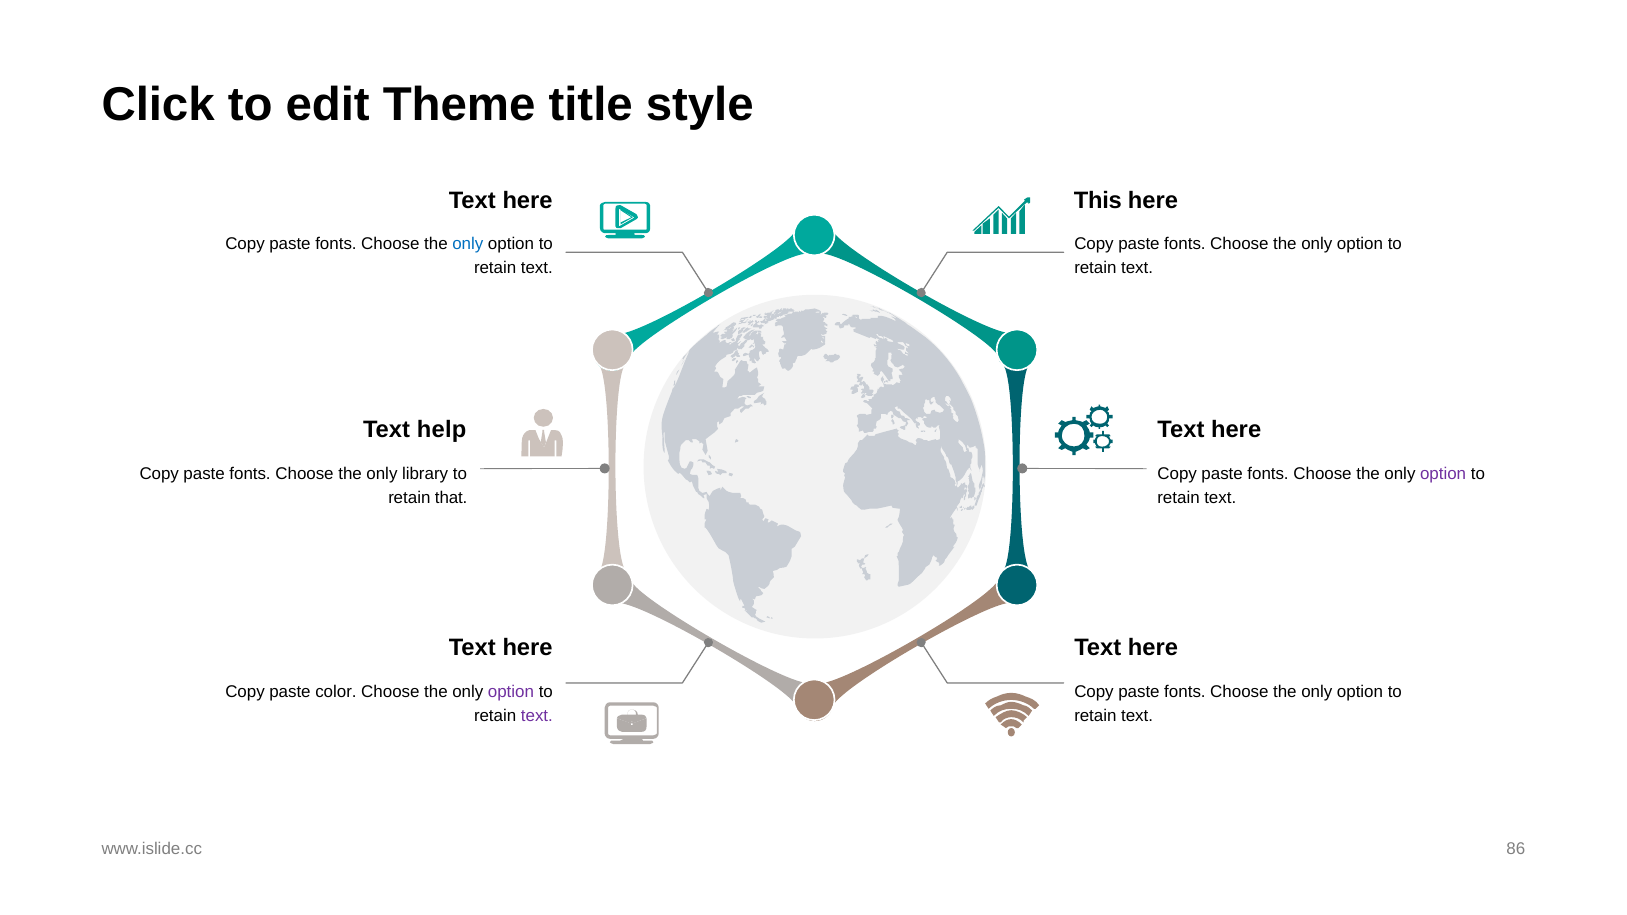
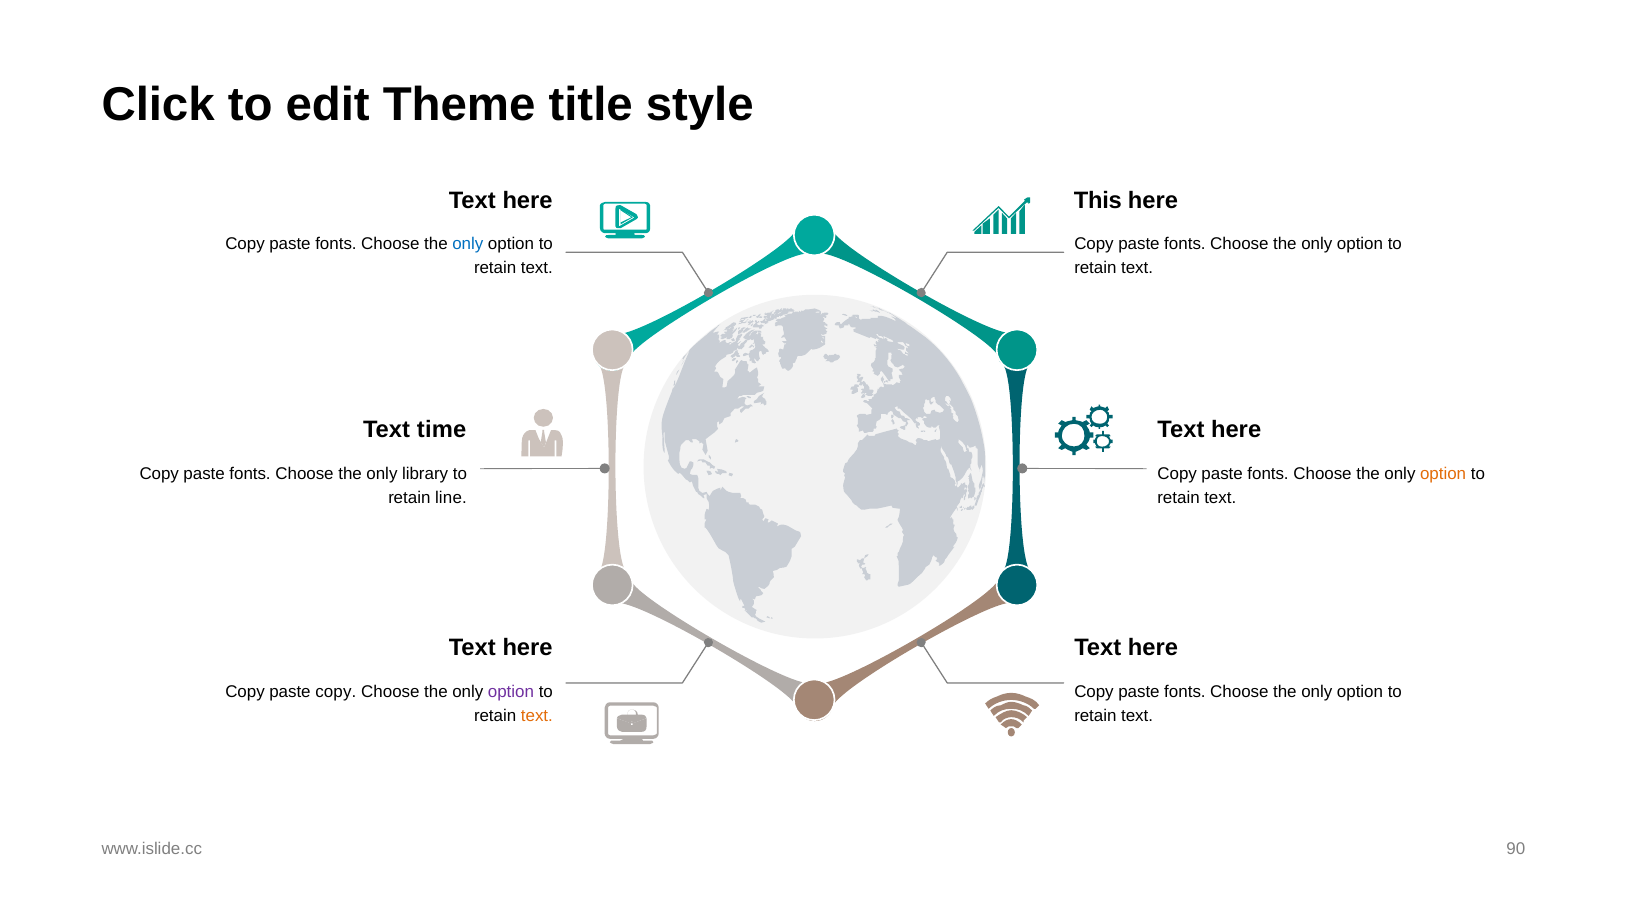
help: help -> time
option at (1443, 474) colour: purple -> orange
that: that -> line
paste color: color -> copy
text at (537, 716) colour: purple -> orange
86: 86 -> 90
